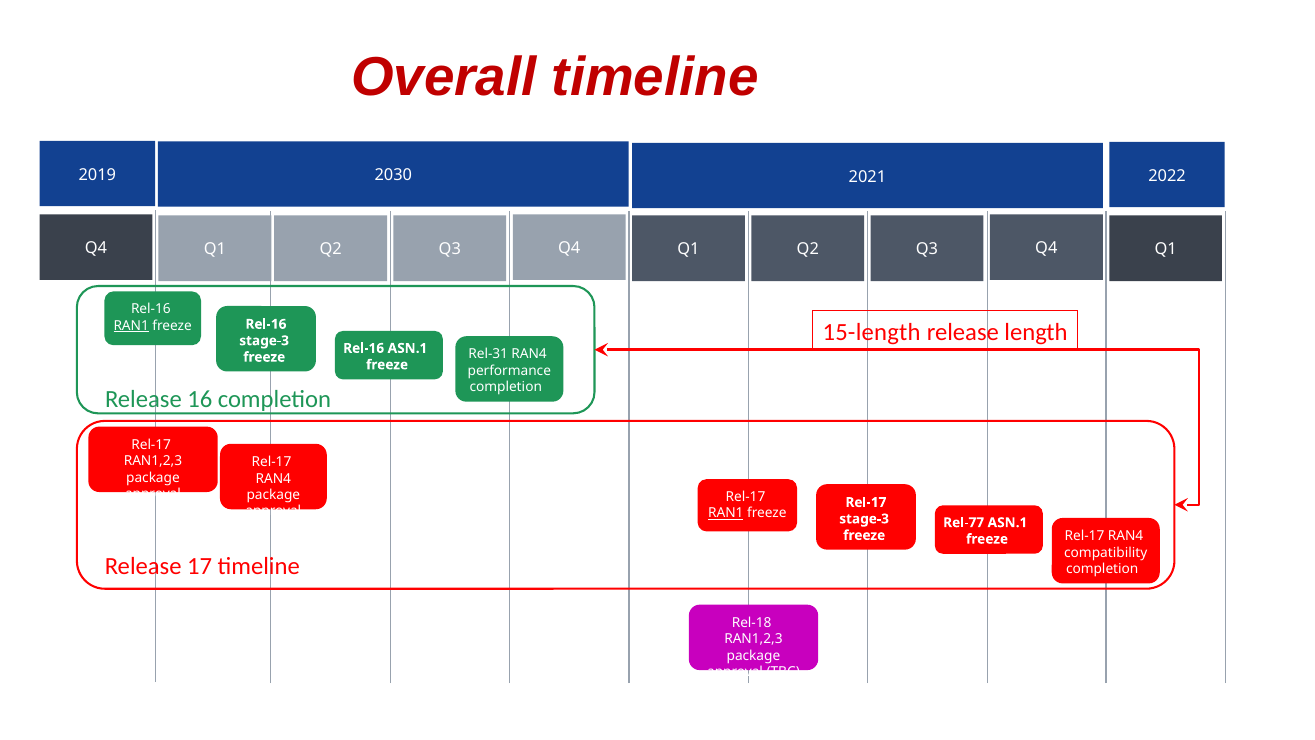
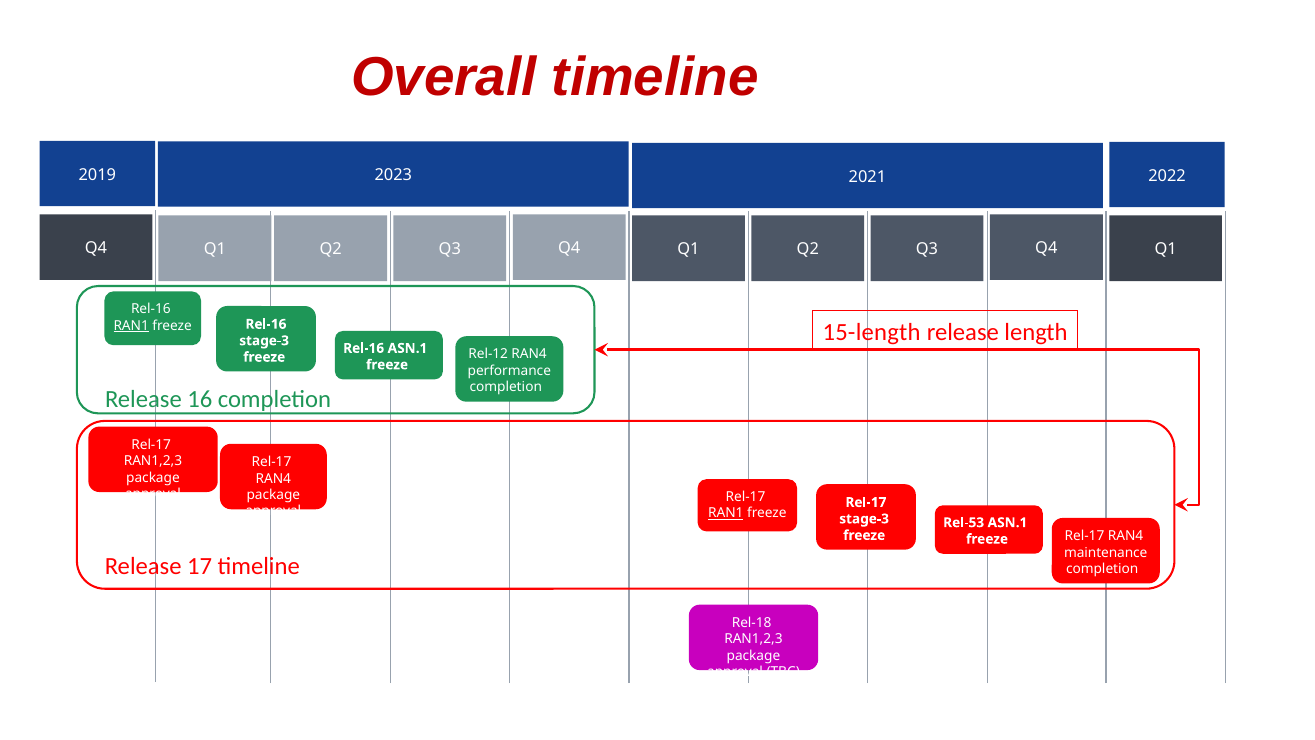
2030: 2030 -> 2023
Rel-31: Rel-31 -> Rel-12
Rel-77: Rel-77 -> Rel-53
compatibility: compatibility -> maintenance
